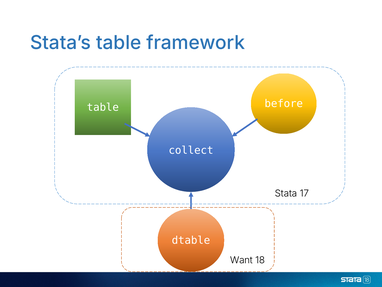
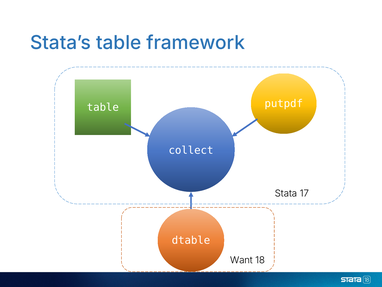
before: before -> putpdf
